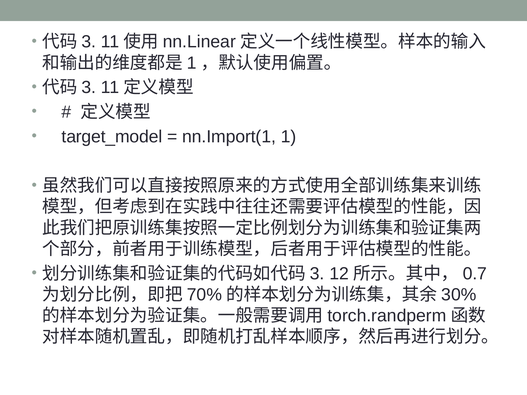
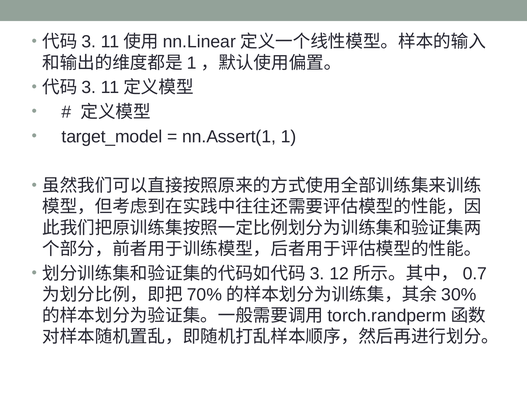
nn.Import(1: nn.Import(1 -> nn.Assert(1
